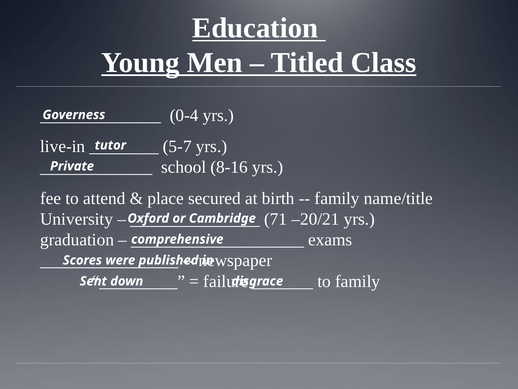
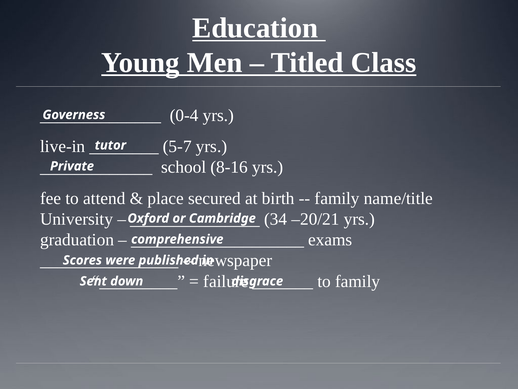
71: 71 -> 34
